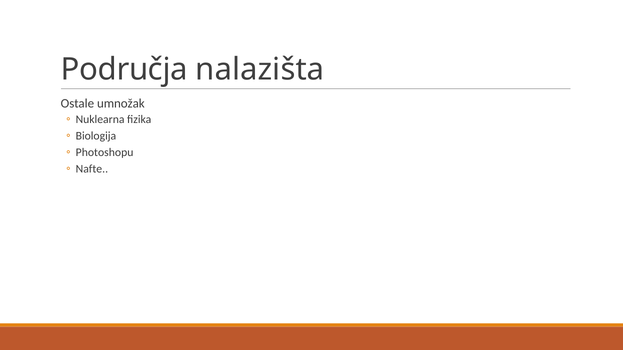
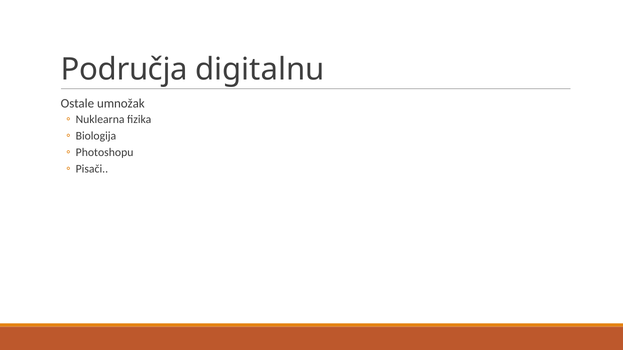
nalazišta: nalazišta -> digitalnu
Nafte: Nafte -> Pisači
